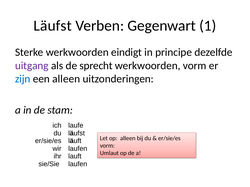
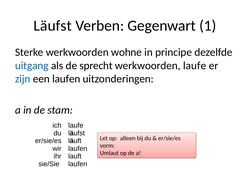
eindigt: eindigt -> wohne
uitgang colour: purple -> blue
werkwoorden vorm: vorm -> laufe
een alleen: alleen -> laufen
